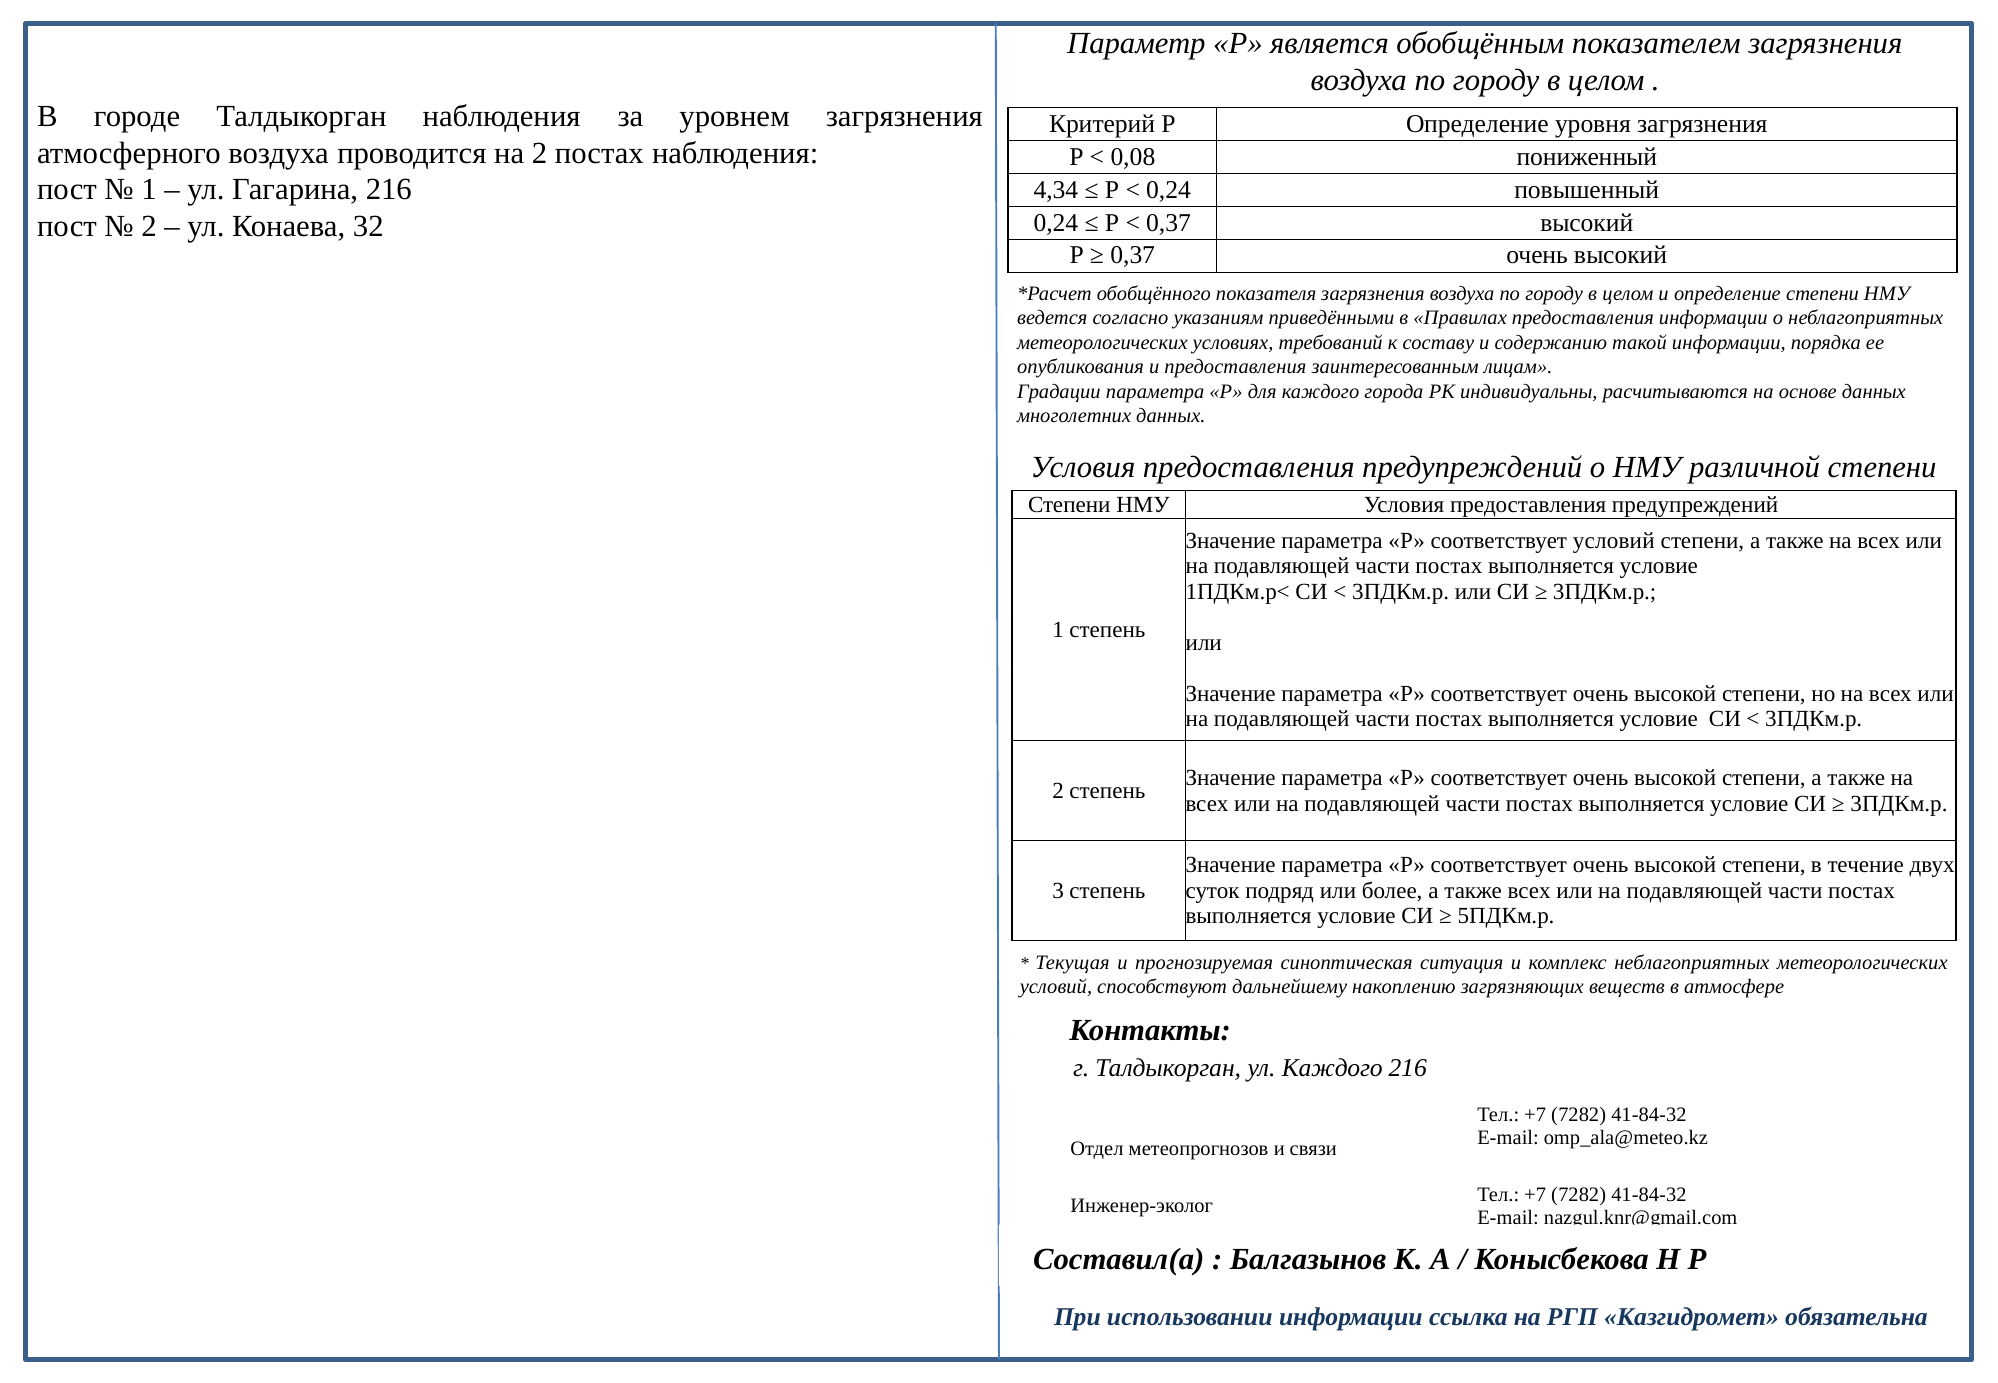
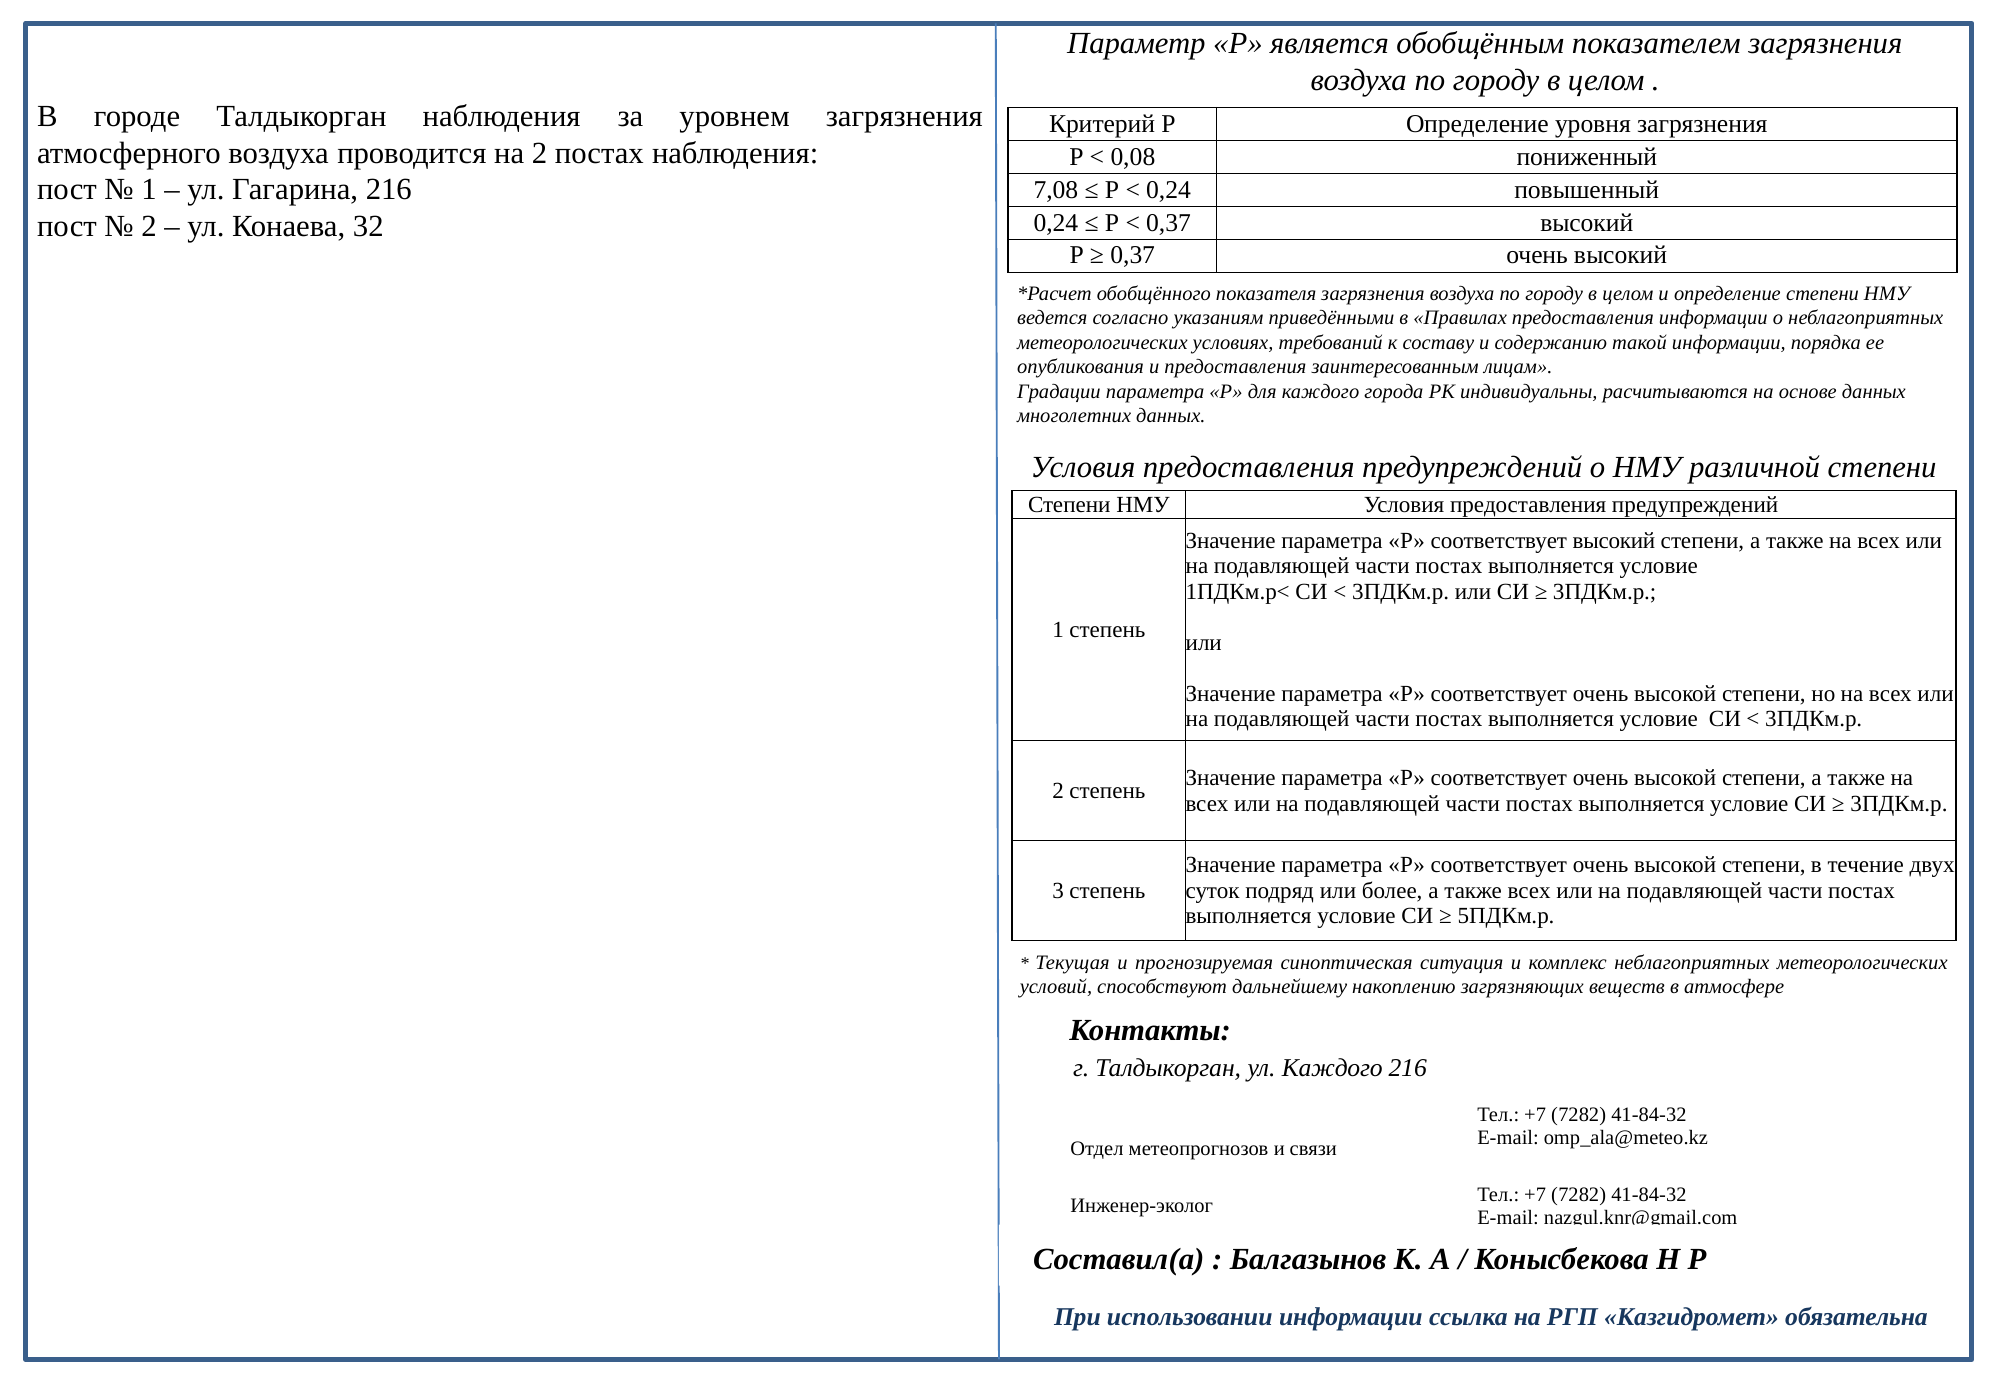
4,34: 4,34 -> 7,08
соответствует условий: условий -> высокий
